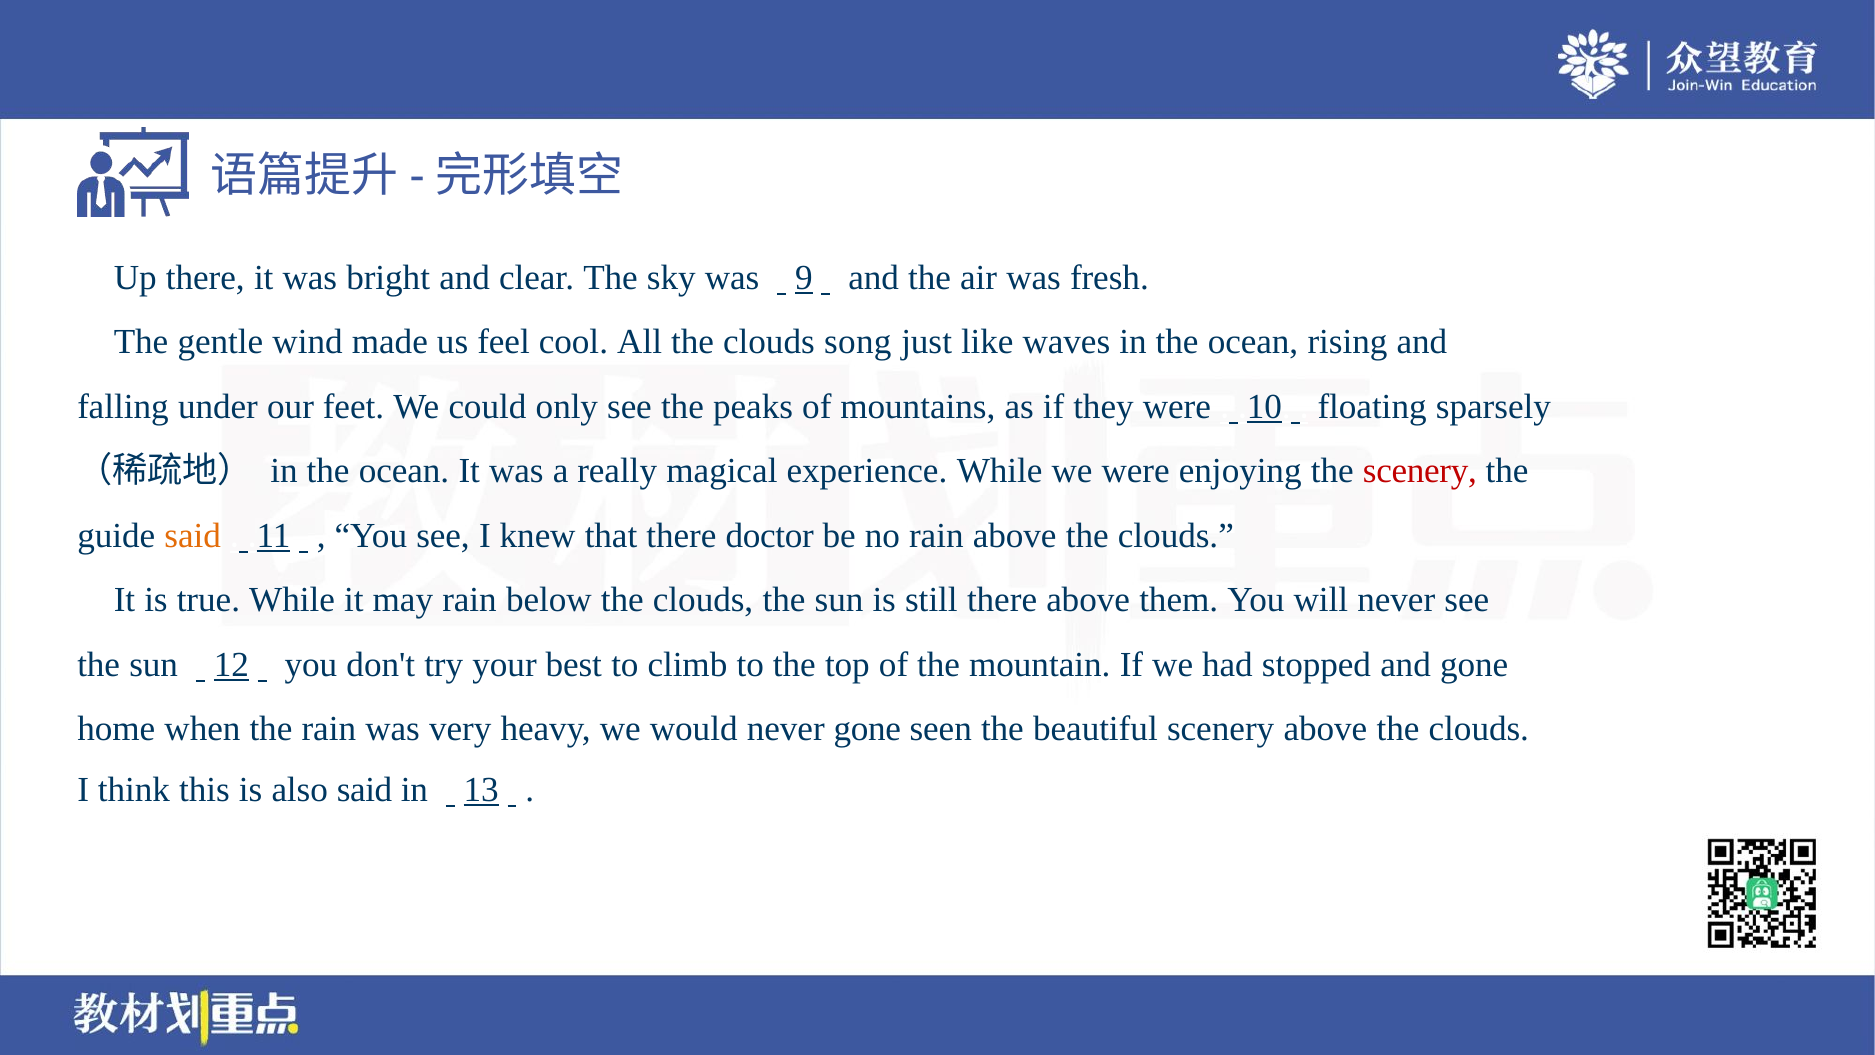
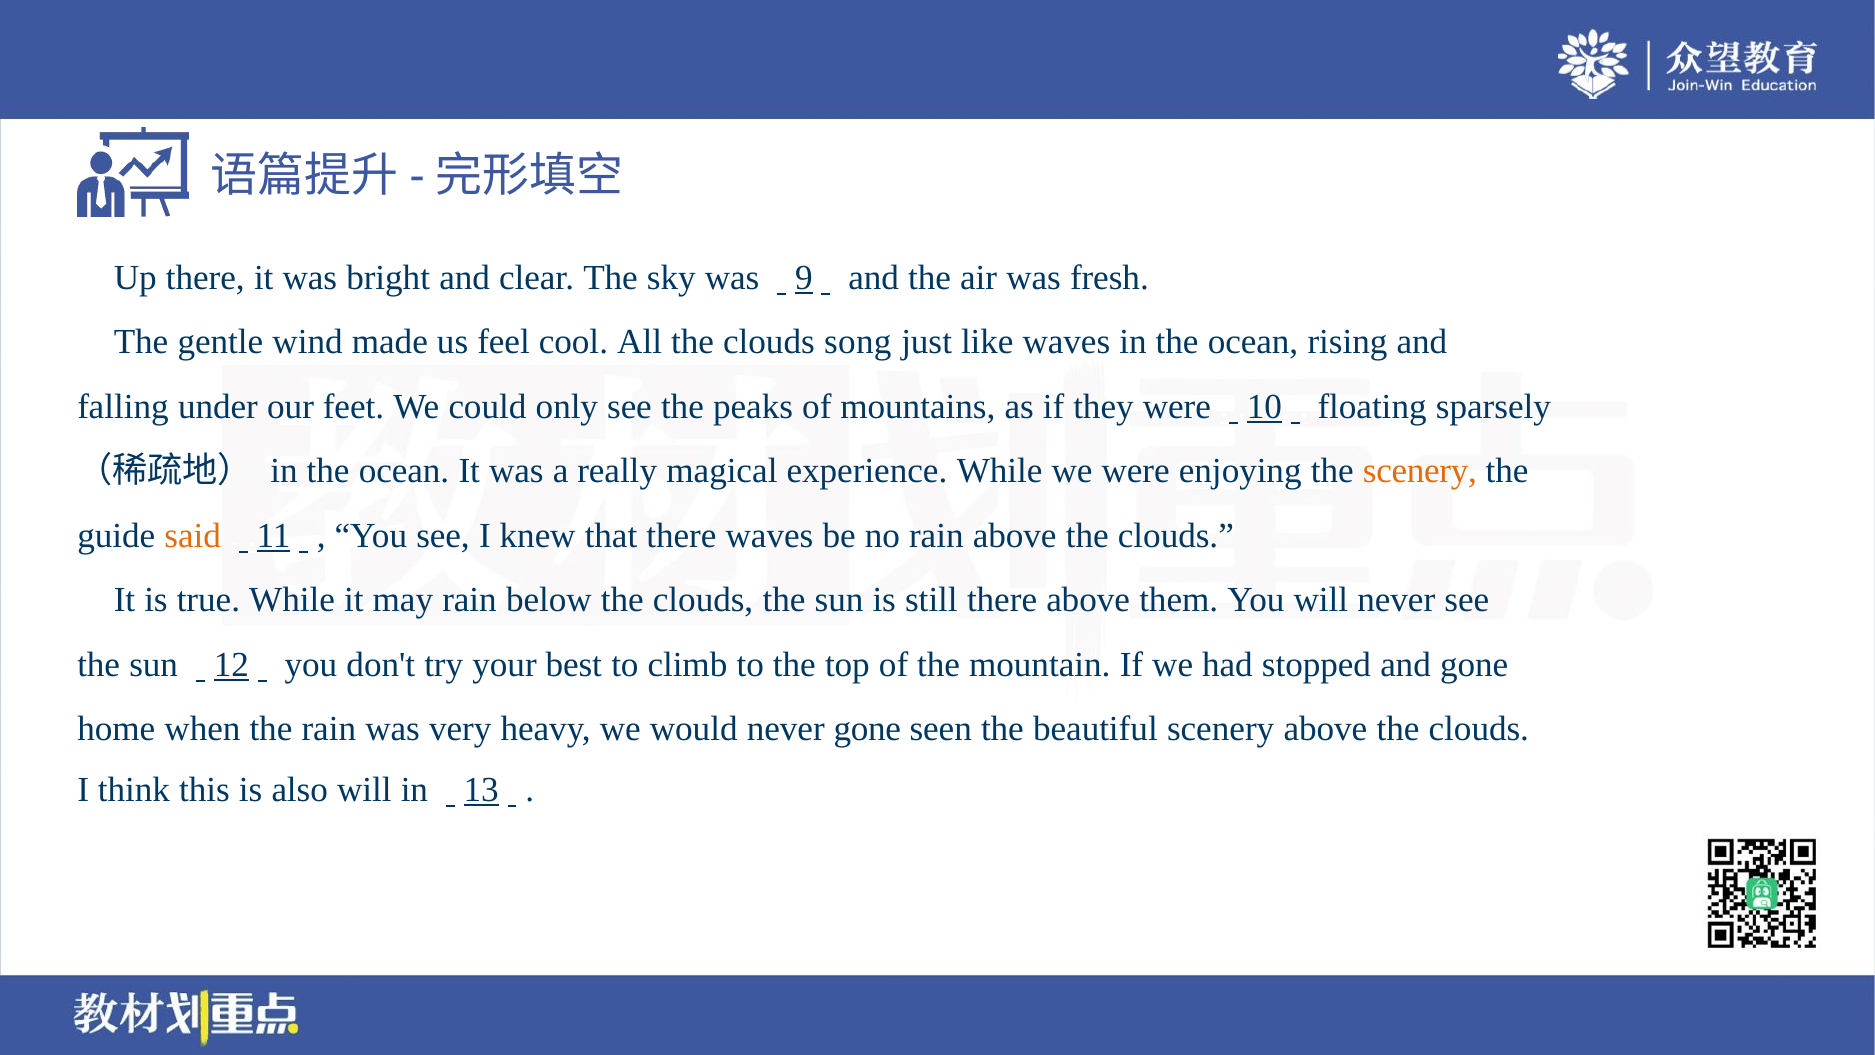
scenery at (1420, 471) colour: red -> orange
there doctor: doctor -> waves
also said: said -> will
